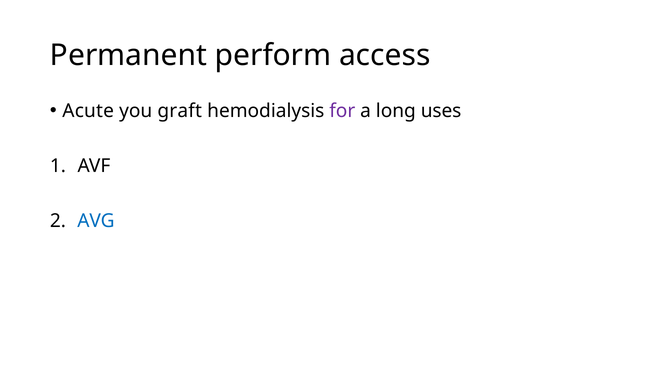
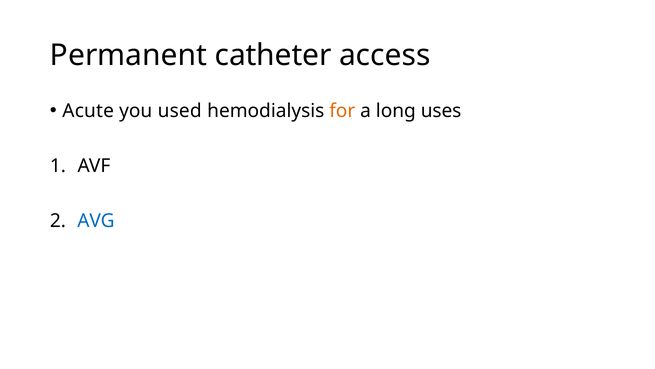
perform: perform -> catheter
graft: graft -> used
for colour: purple -> orange
